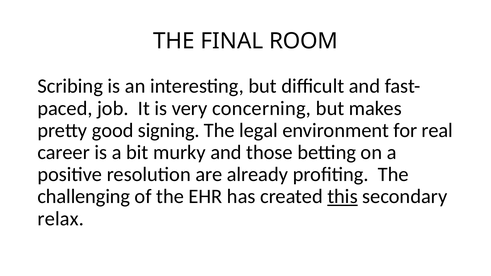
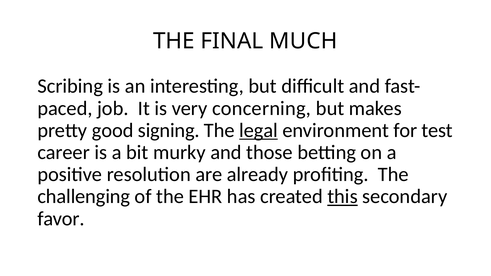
ROOM: ROOM -> MUCH
legal underline: none -> present
real: real -> test
relax: relax -> favor
